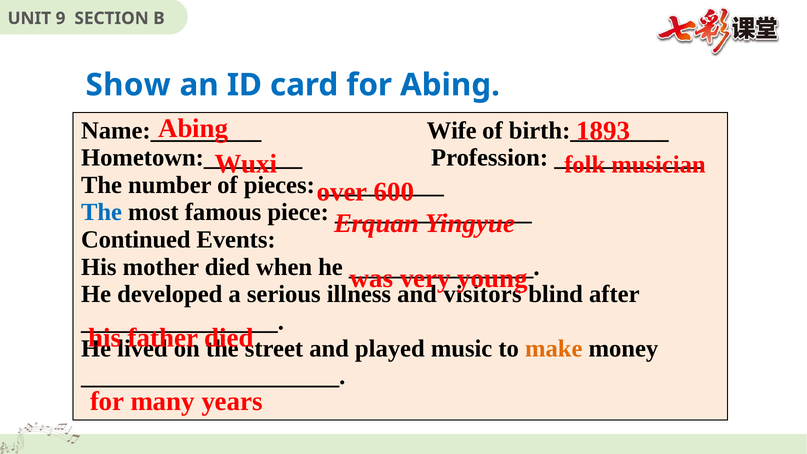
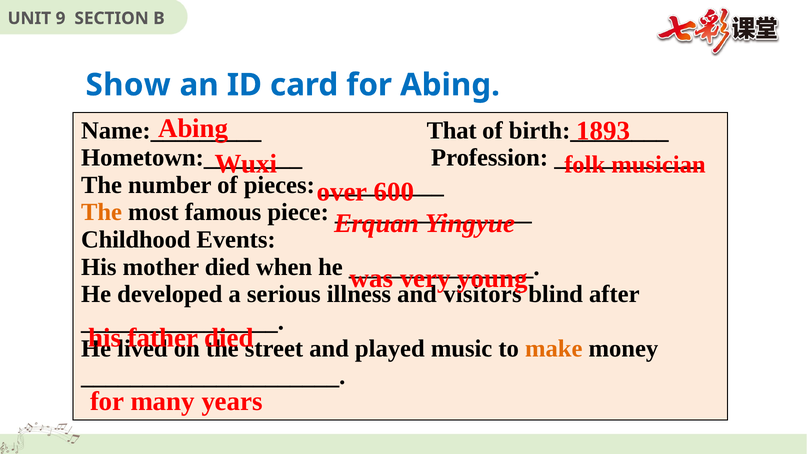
Wife: Wife -> That
The at (102, 212) colour: blue -> orange
Continued: Continued -> Childhood
